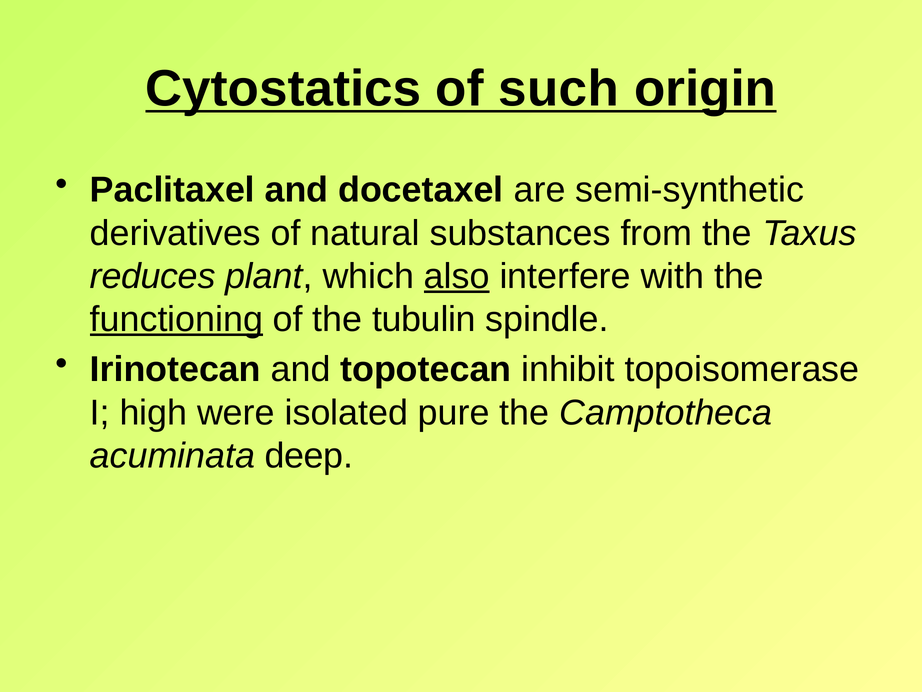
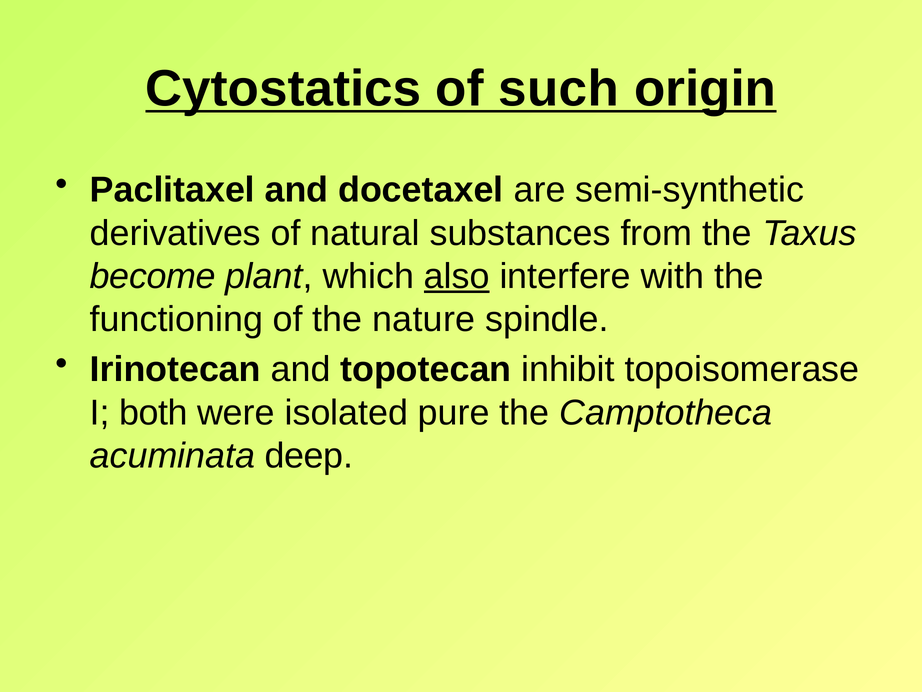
reduces: reduces -> become
functioning underline: present -> none
tubulin: tubulin -> nature
high: high -> both
